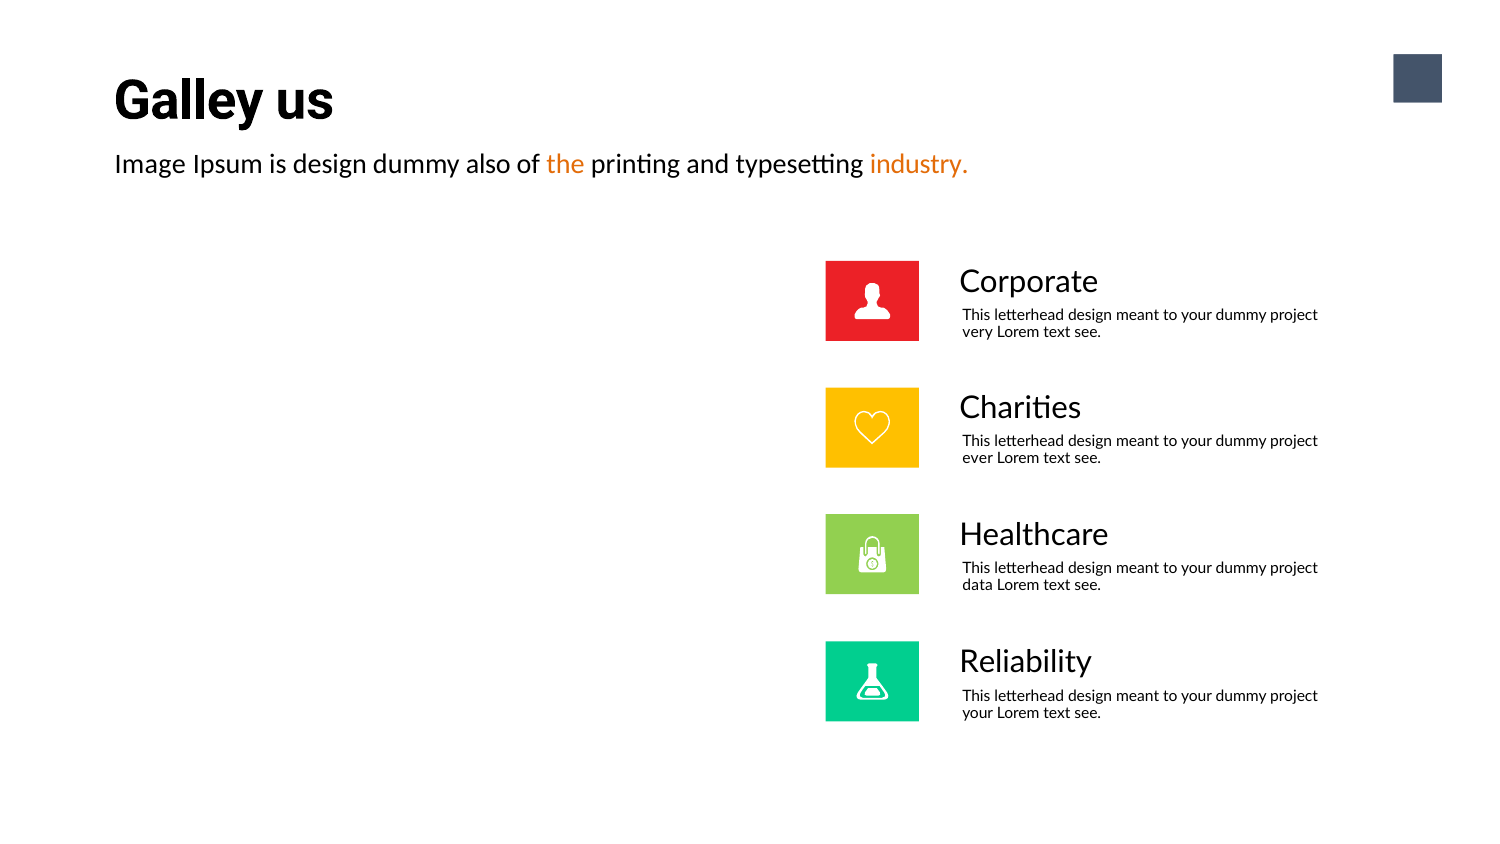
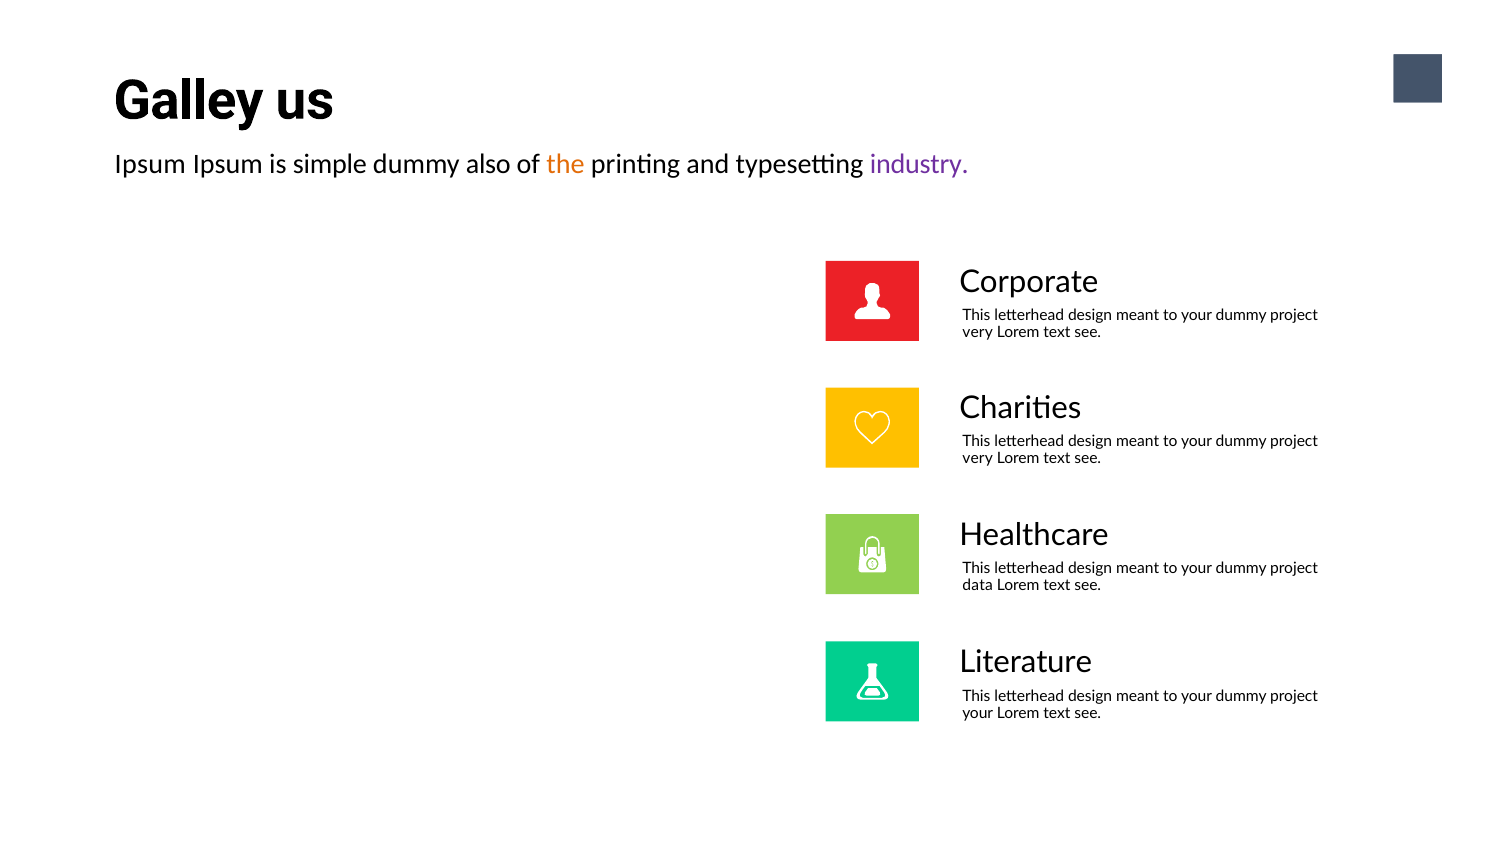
Image at (150, 164): Image -> Ipsum
is design: design -> simple
industry colour: orange -> purple
ever at (978, 459): ever -> very
Reliability: Reliability -> Literature
